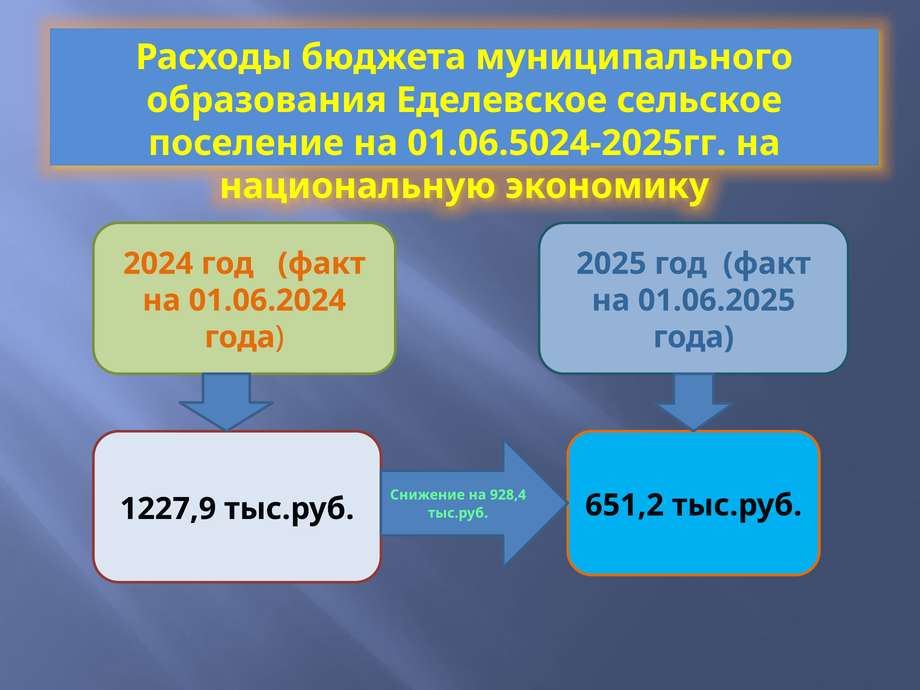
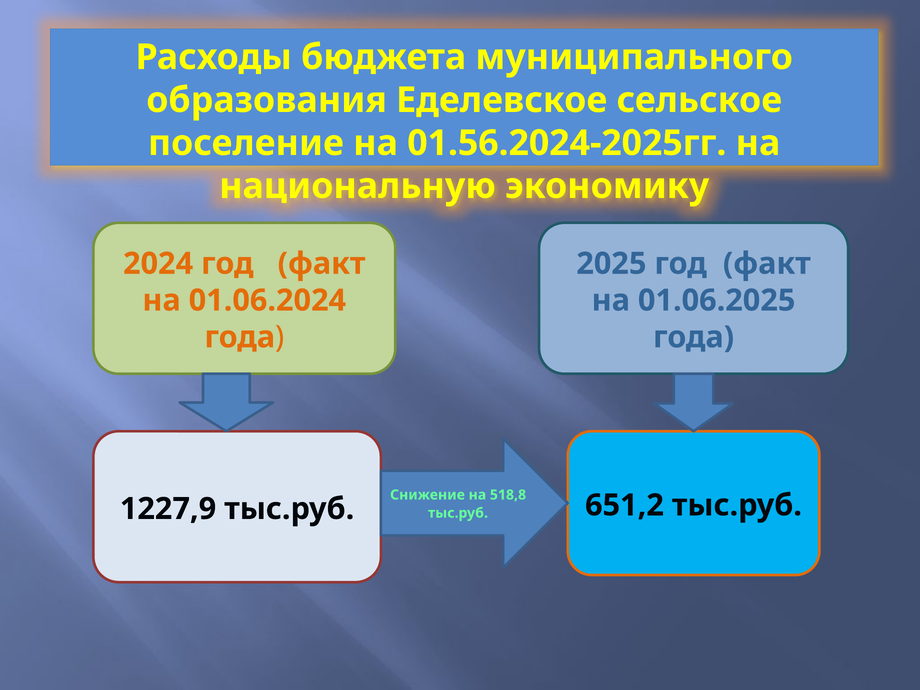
01.06.5024-2025гг: 01.06.5024-2025гг -> 01.56.2024-2025гг
928,4: 928,4 -> 518,8
